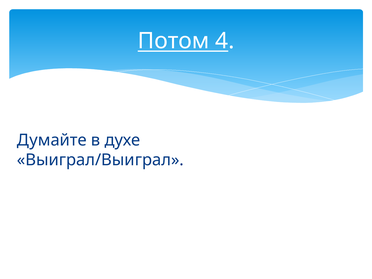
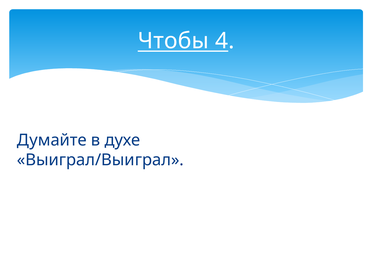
Потом: Потом -> Чтобы
